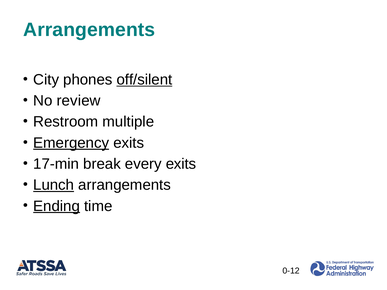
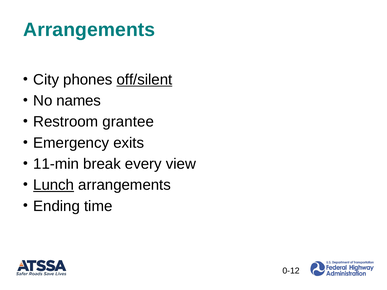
review: review -> names
multiple: multiple -> grantee
Emergency underline: present -> none
17-min: 17-min -> 11-min
every exits: exits -> view
Ending underline: present -> none
